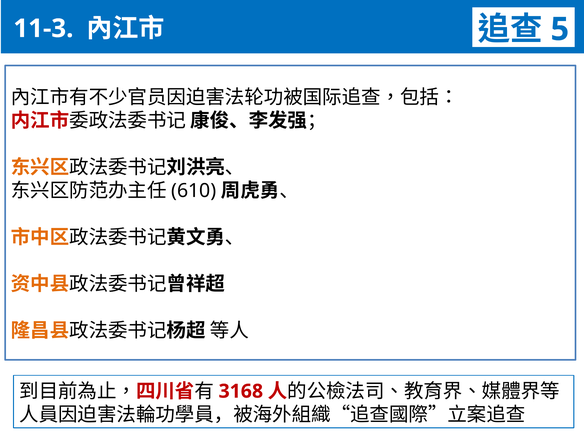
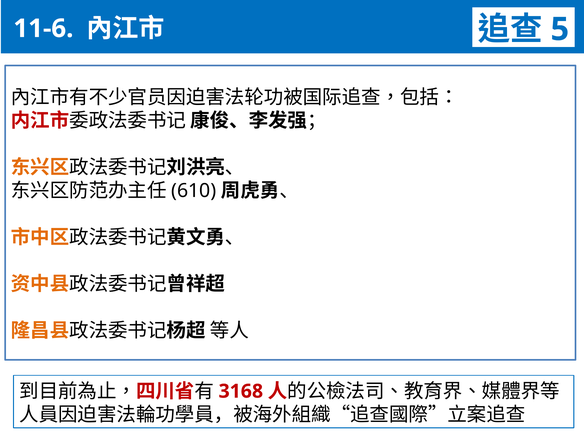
11-3: 11-3 -> 11-6
